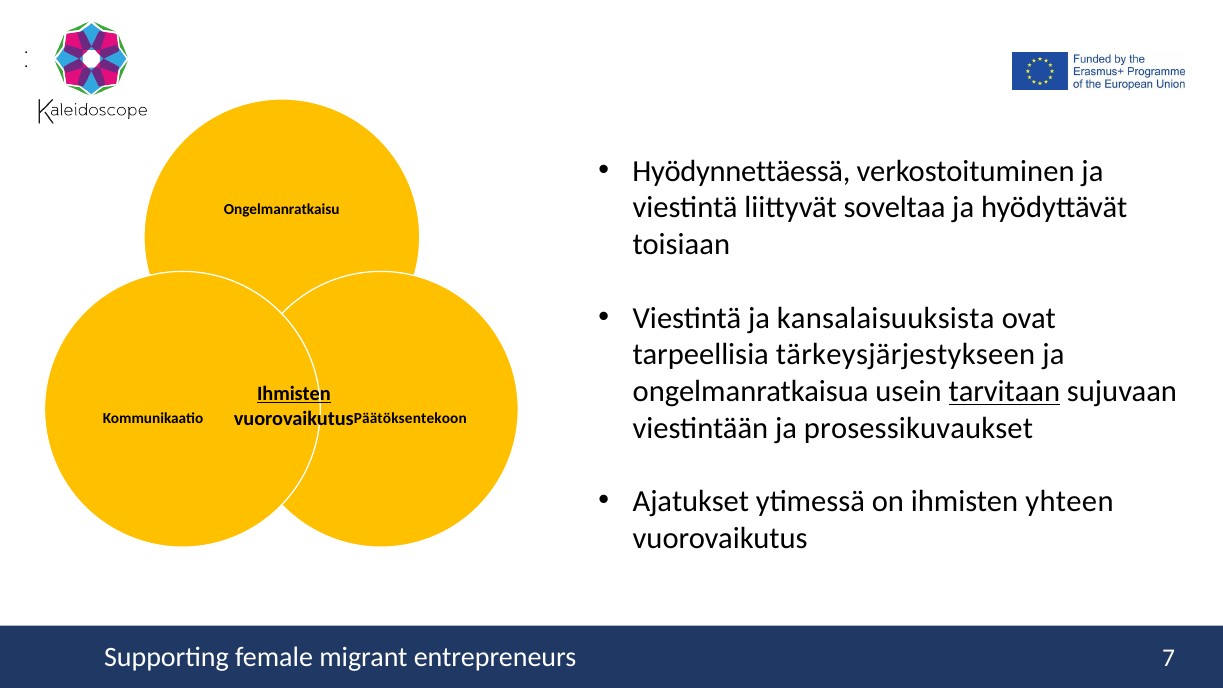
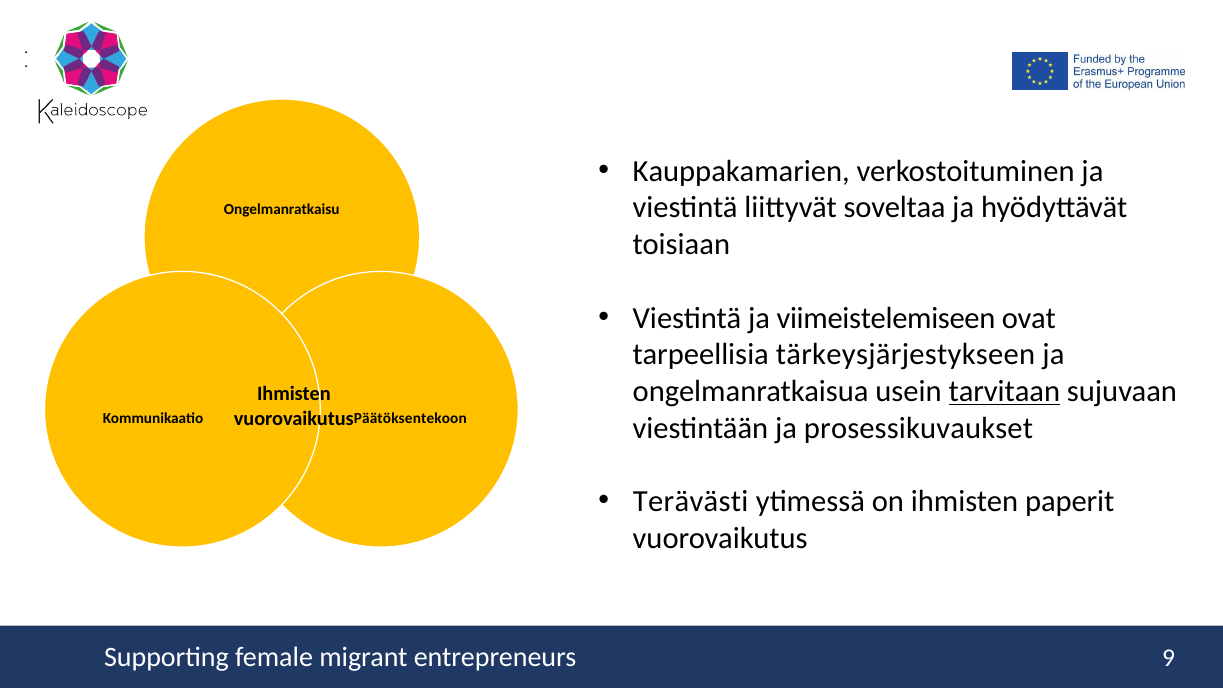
Hyödynnettäessä: Hyödynnettäessä -> Kauppakamarien
kansalaisuuksista: kansalaisuuksista -> viimeistelemiseen
Ihmisten at (294, 394) underline: present -> none
Ajatukset: Ajatukset -> Terävästi
yhteen: yhteen -> paperit
7: 7 -> 9
